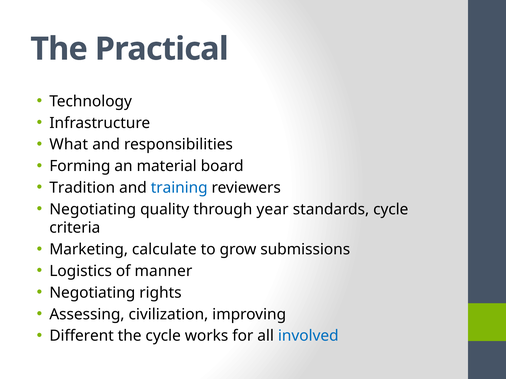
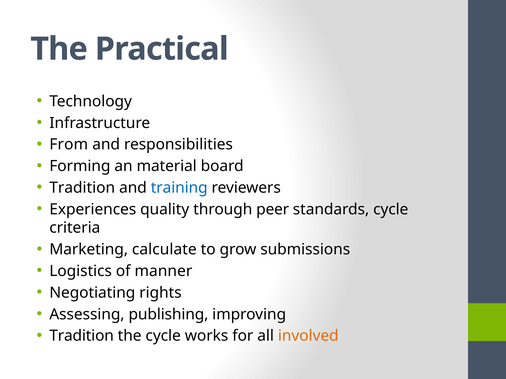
What: What -> From
Negotiating at (93, 210): Negotiating -> Experiences
year: year -> peer
civilization: civilization -> publishing
Different at (82, 336): Different -> Tradition
involved colour: blue -> orange
